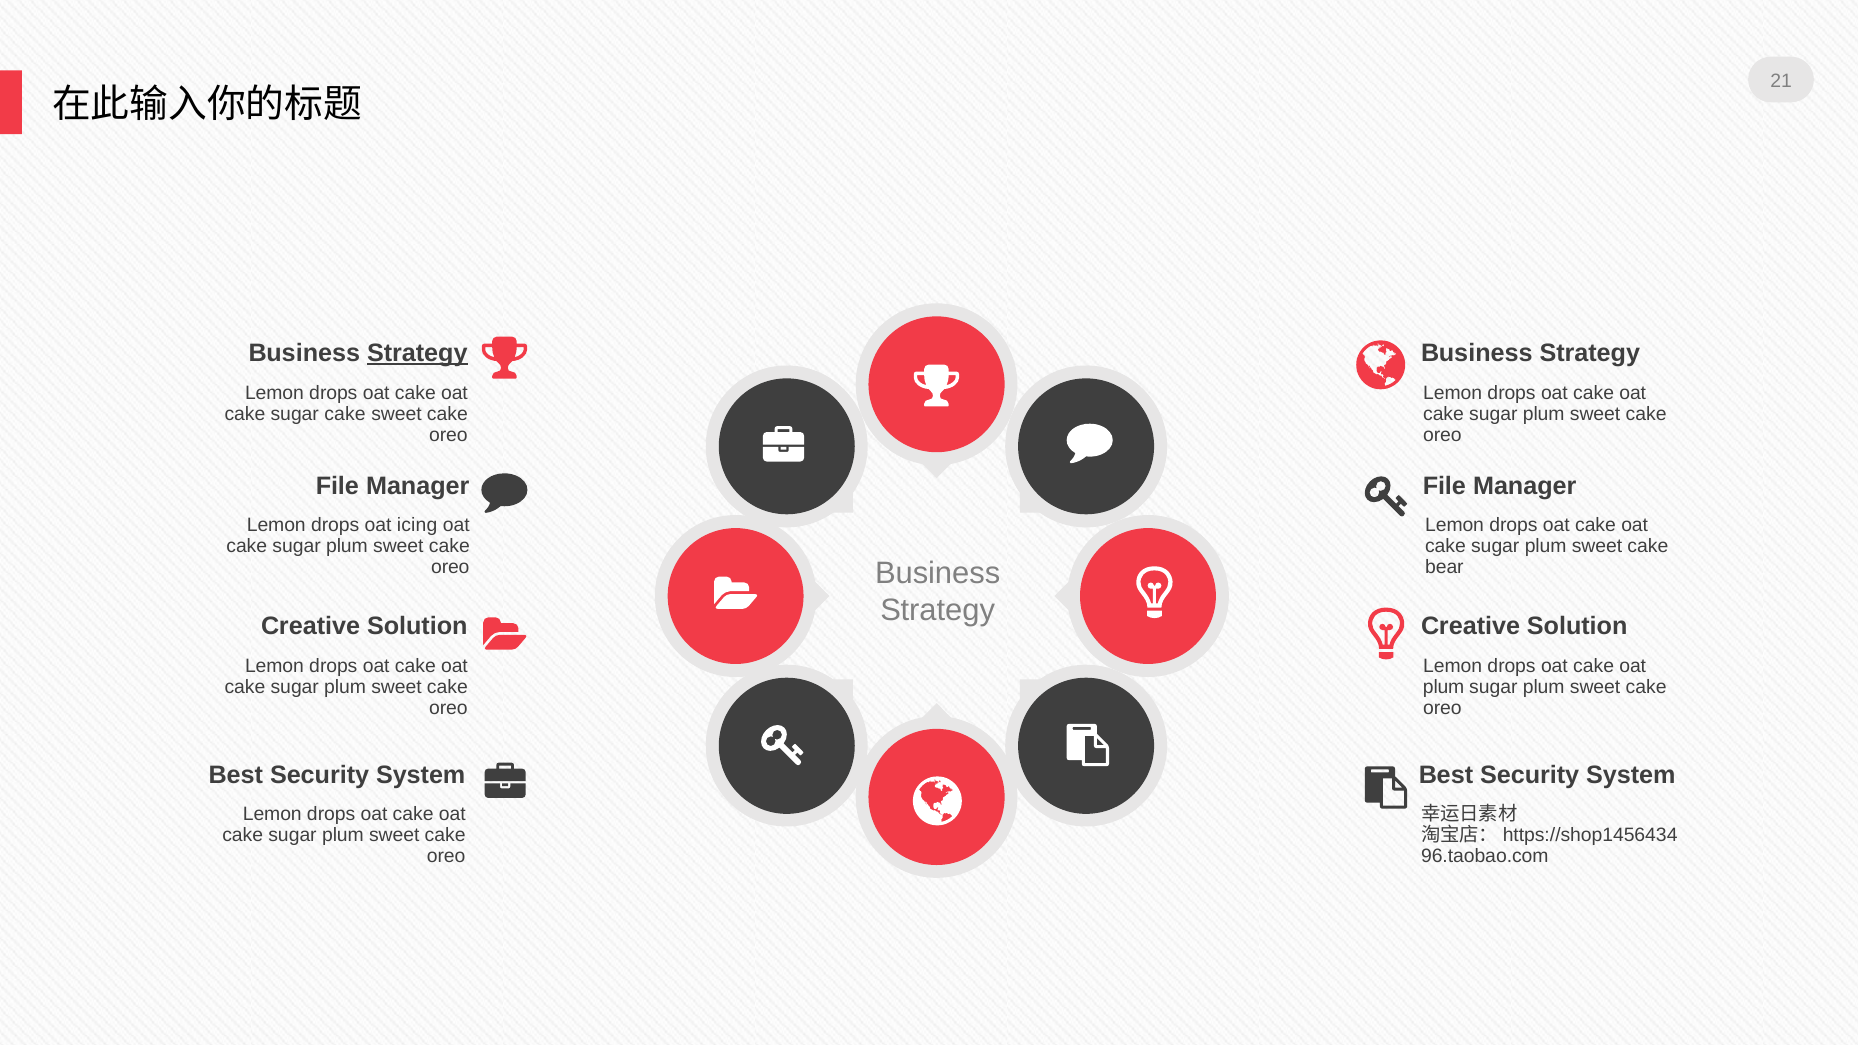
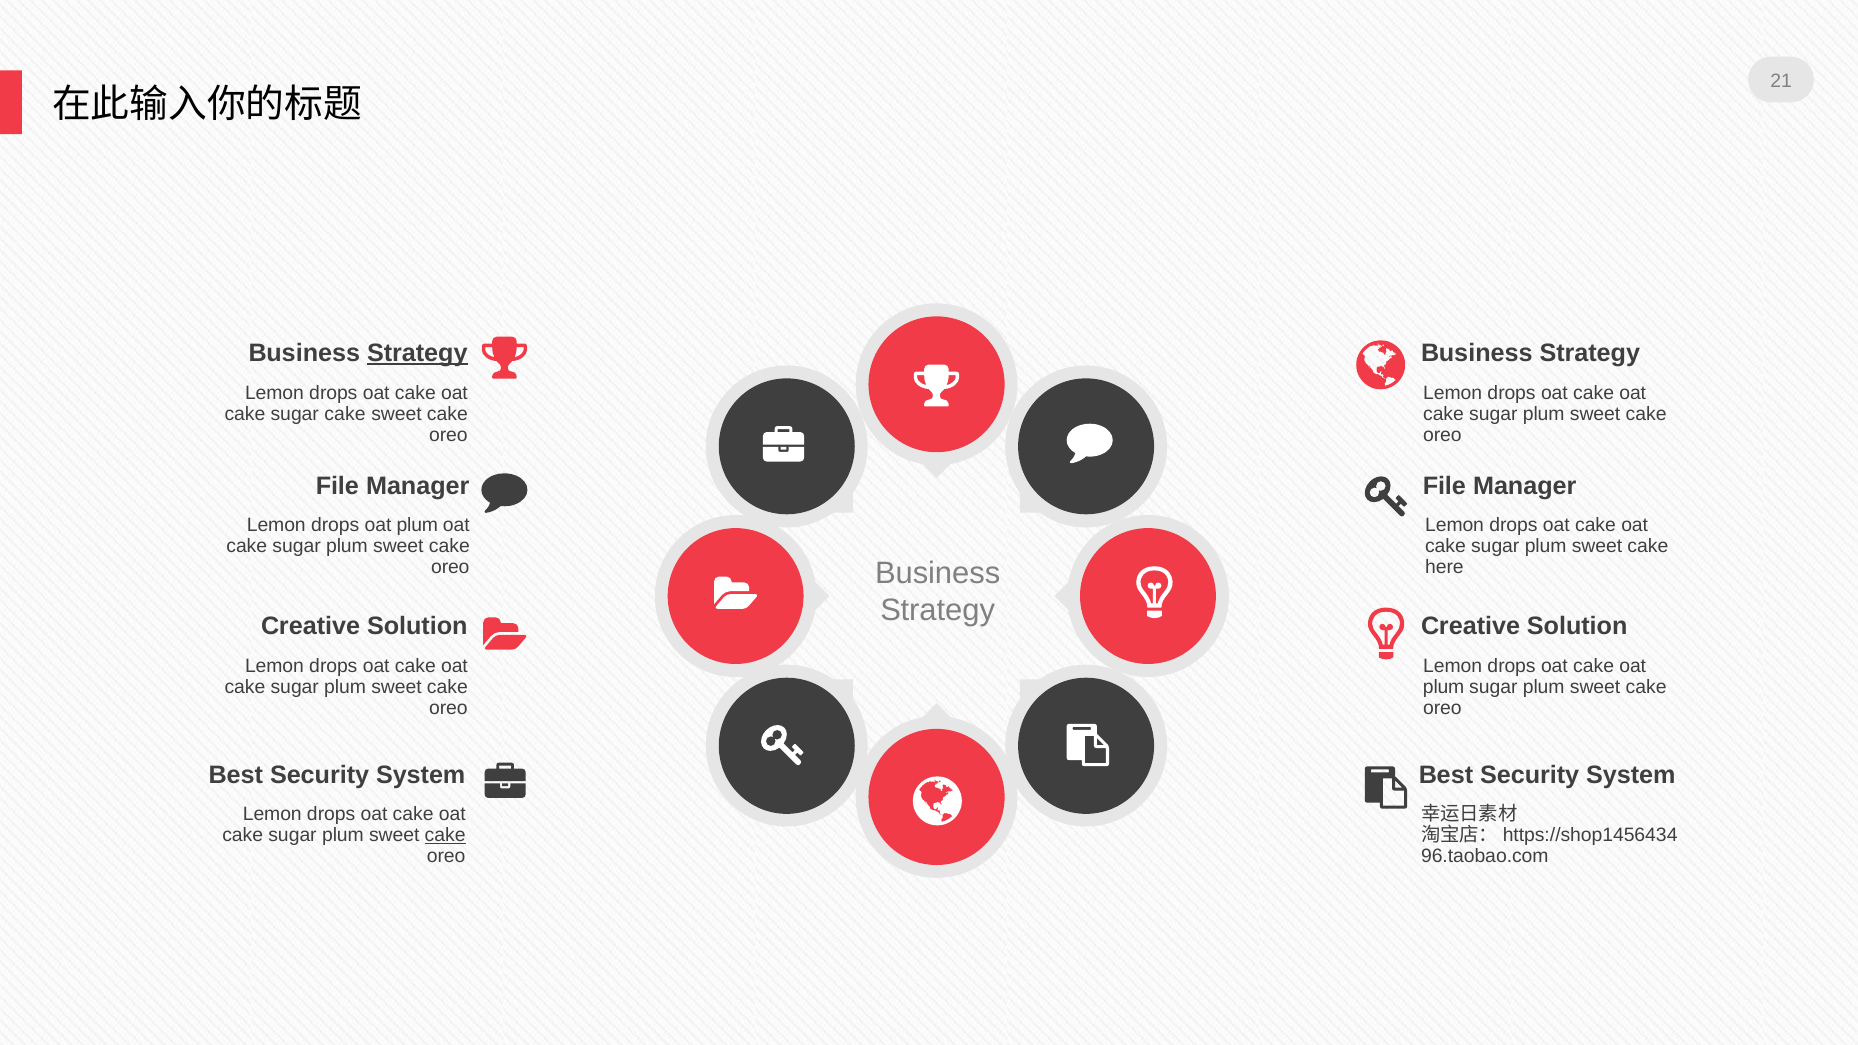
drops oat icing: icing -> plum
bear: bear -> here
cake at (445, 836) underline: none -> present
